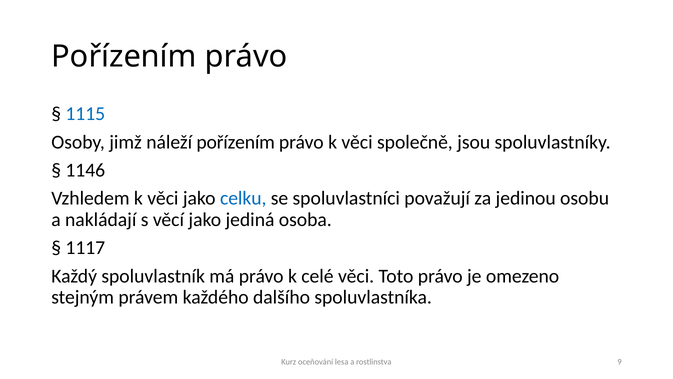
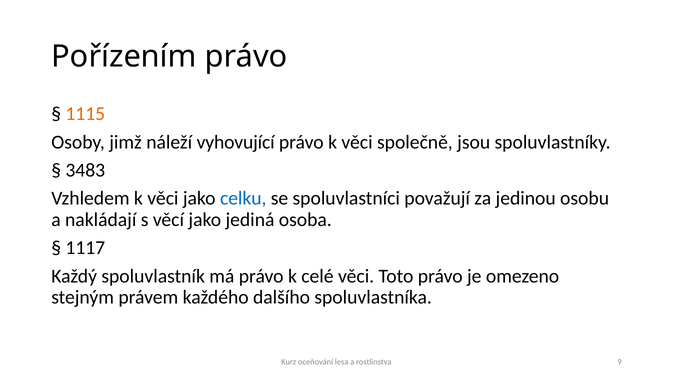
1115 colour: blue -> orange
náleží pořízením: pořízením -> vyhovující
1146: 1146 -> 3483
